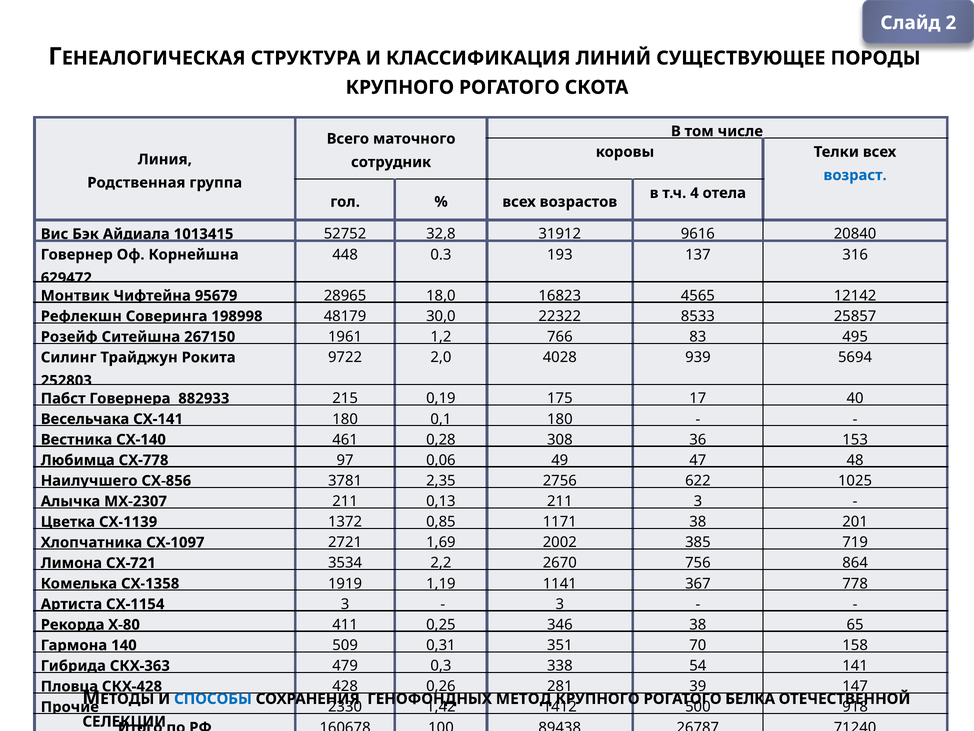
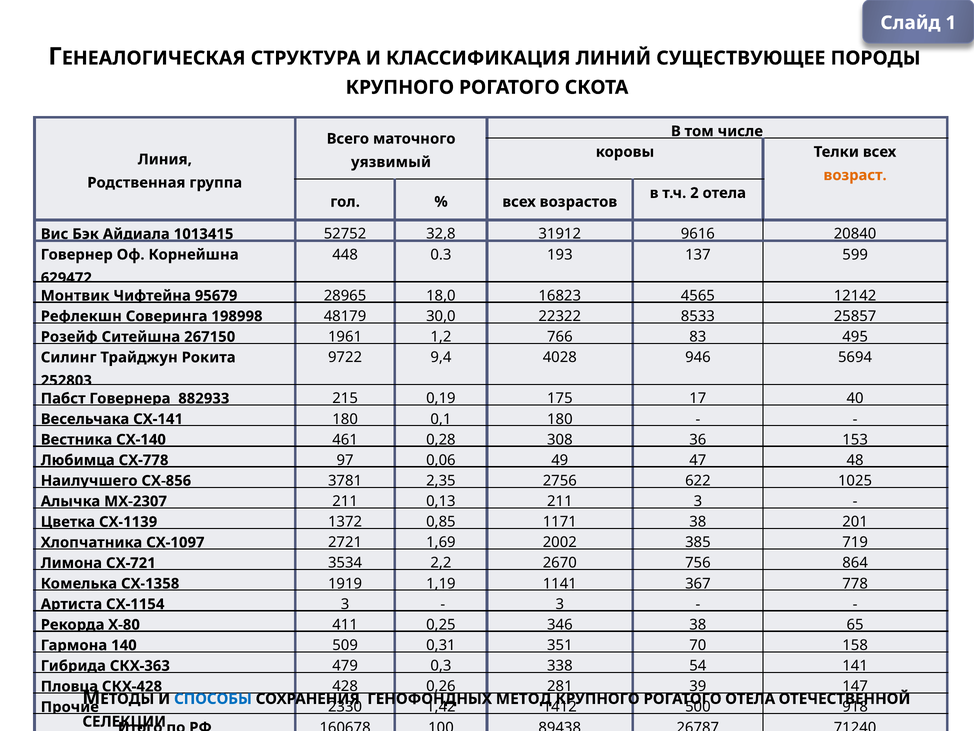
2: 2 -> 1
сотрудник: сотрудник -> уязвимый
возраст colour: blue -> orange
4: 4 -> 2
316: 316 -> 599
2,0: 2,0 -> 9,4
939: 939 -> 946
БЕЛКА at (750, 698): БЕЛКА -> ОТЕЛА
